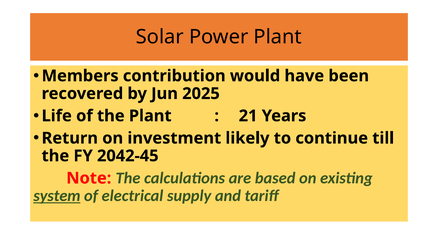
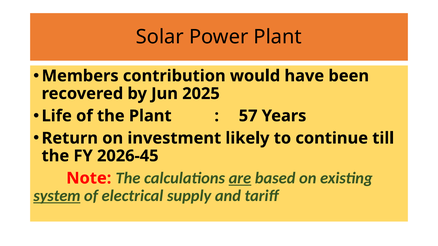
21: 21 -> 57
2042-45: 2042-45 -> 2026-45
are underline: none -> present
